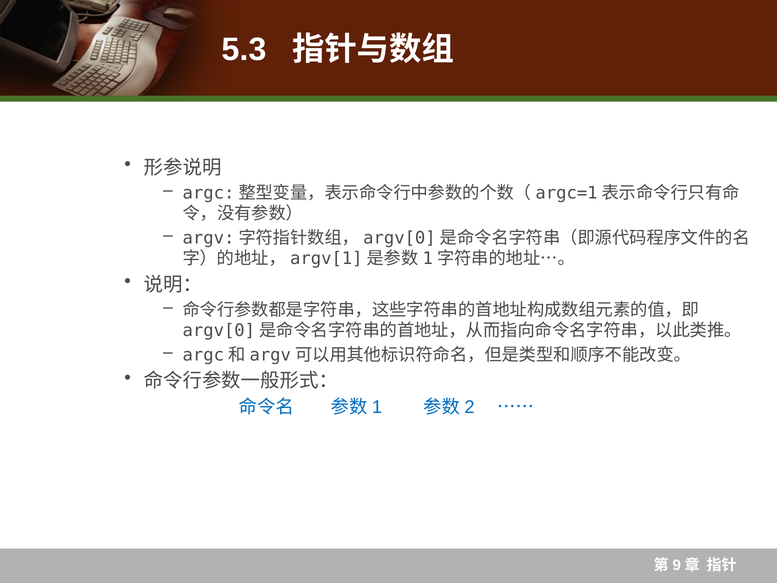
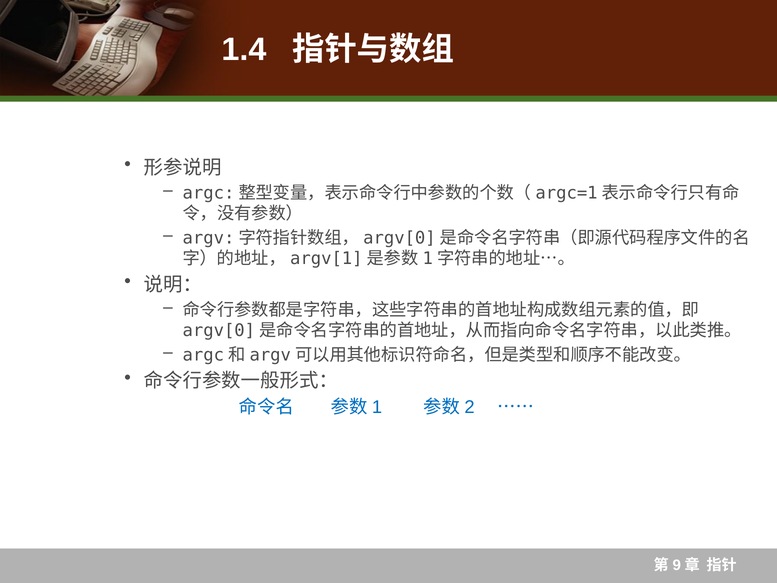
5.3: 5.3 -> 1.4
